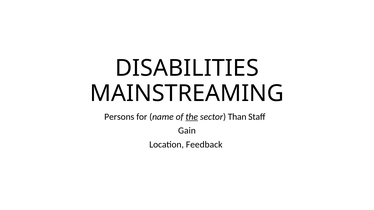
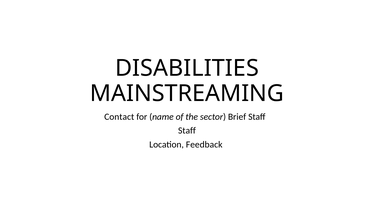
Persons: Persons -> Contact
the underline: present -> none
Than: Than -> Brief
Gain at (187, 131): Gain -> Staff
